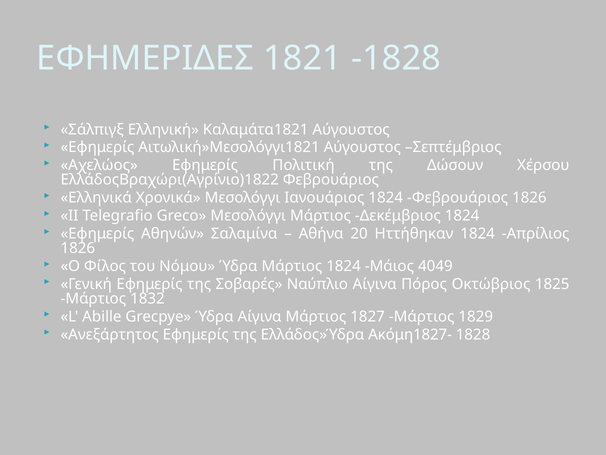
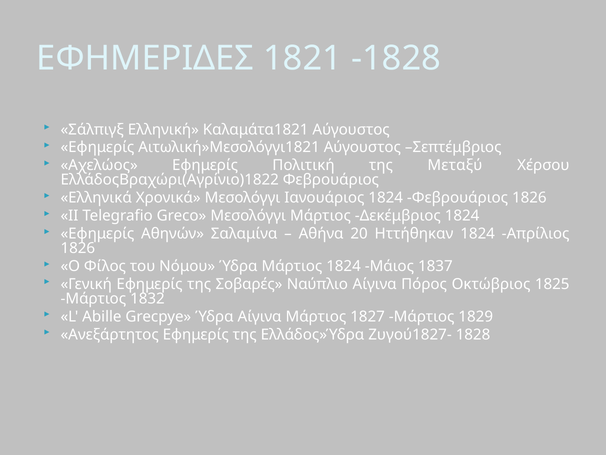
Δώσουν: Δώσουν -> Μεταξύ
4049: 4049 -> 1837
Ακόμη1827-: Ακόμη1827- -> Ζυγού1827-
